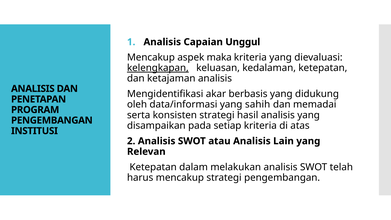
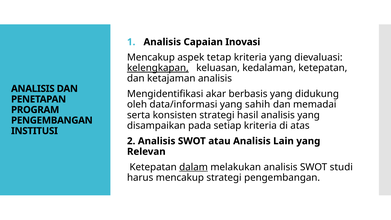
Unggul: Unggul -> Inovasi
maka: maka -> tetap
dalam underline: none -> present
telah: telah -> studi
